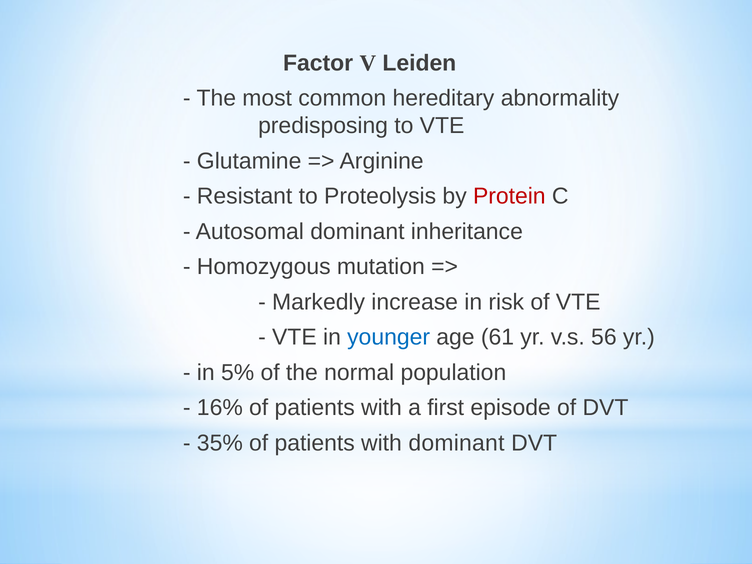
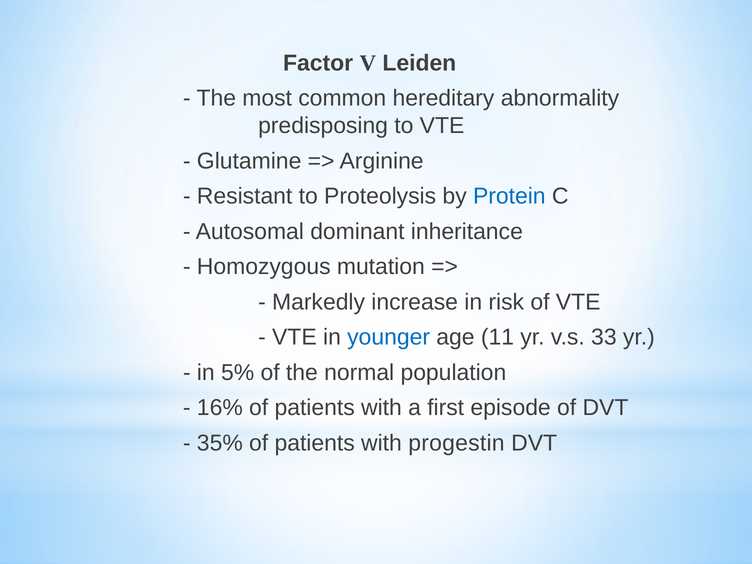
Protein colour: red -> blue
61: 61 -> 11
56: 56 -> 33
with dominant: dominant -> progestin
